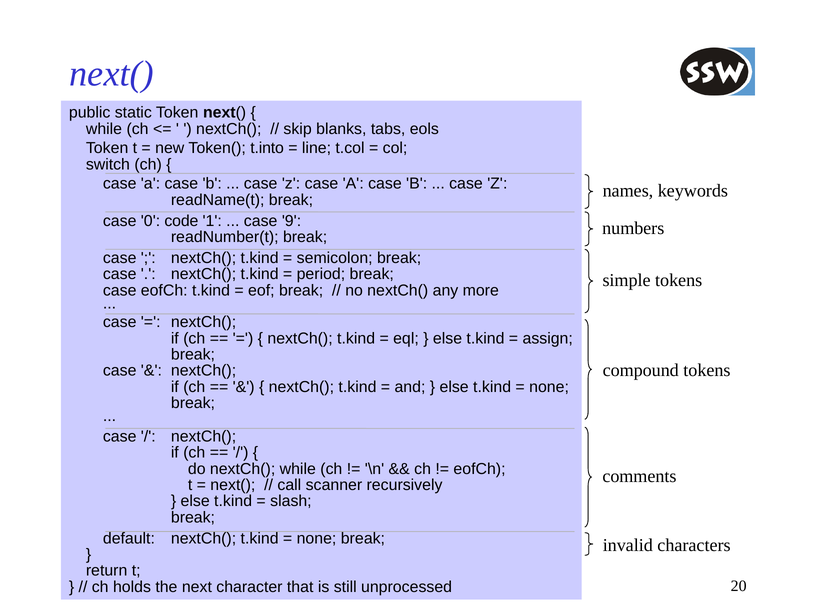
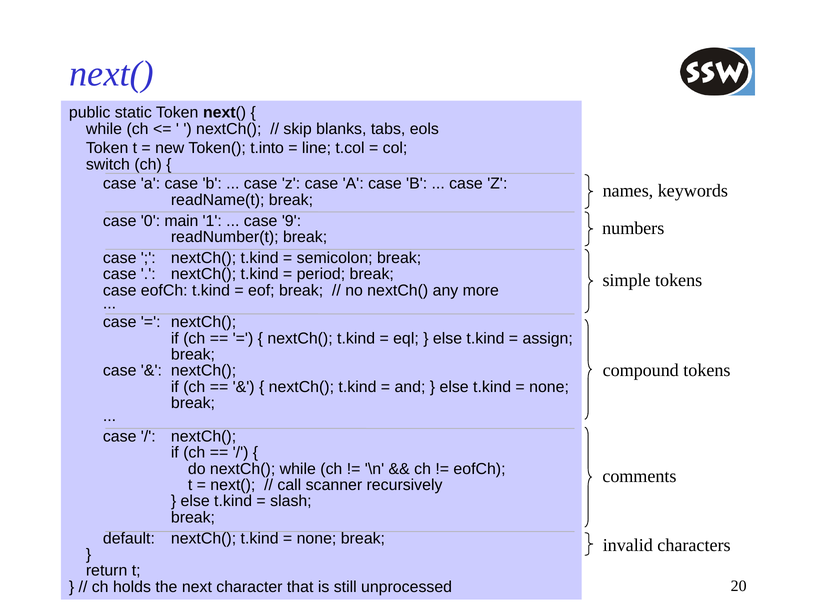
code: code -> main
